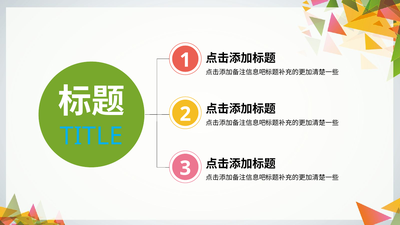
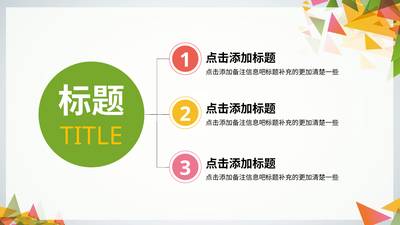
TITLE colour: light blue -> yellow
